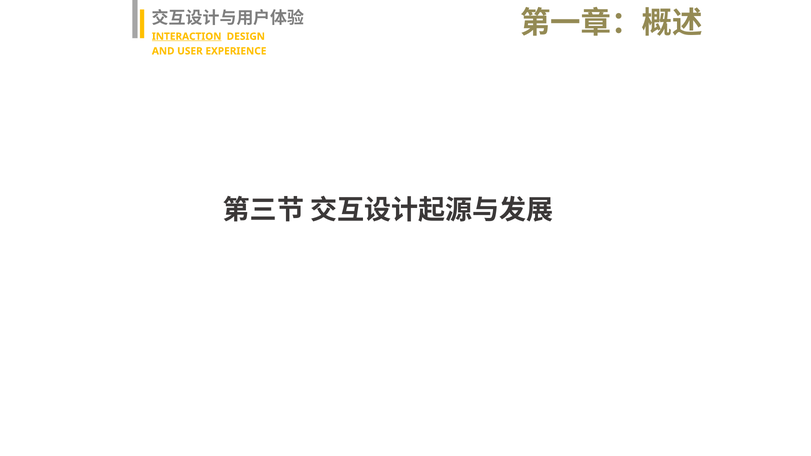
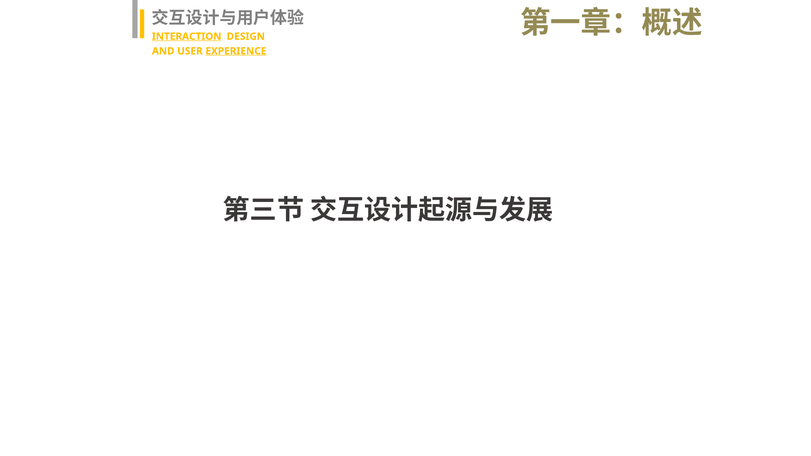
EXPERIENCE underline: none -> present
